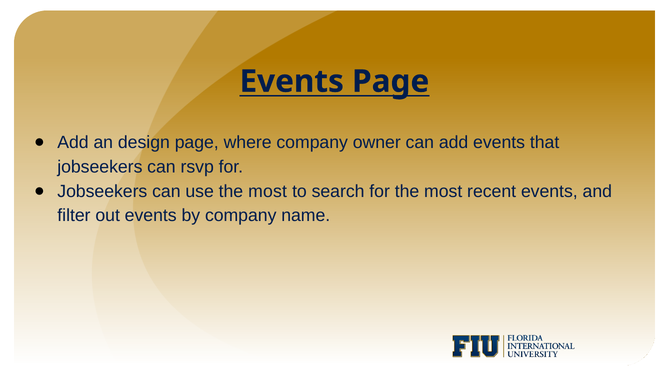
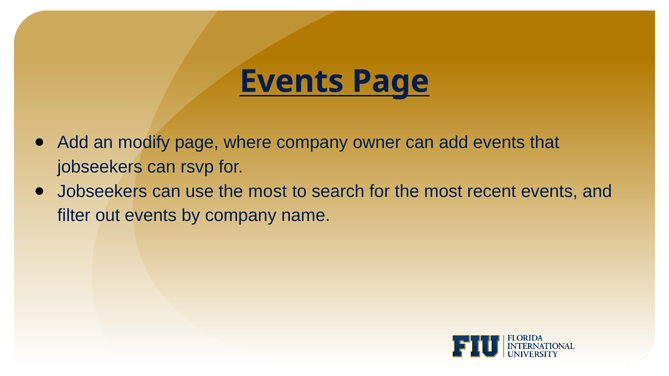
design: design -> modify
